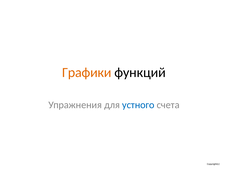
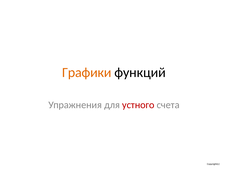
устного colour: blue -> red
